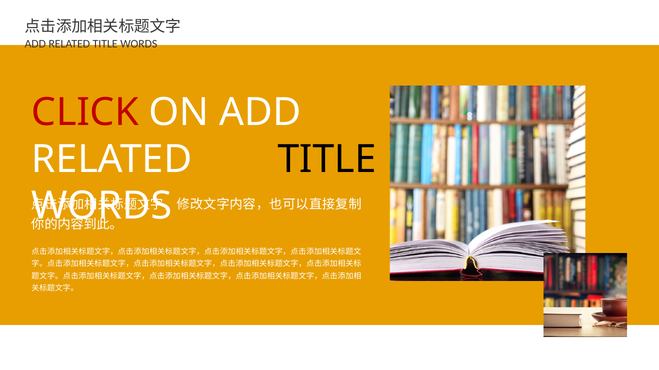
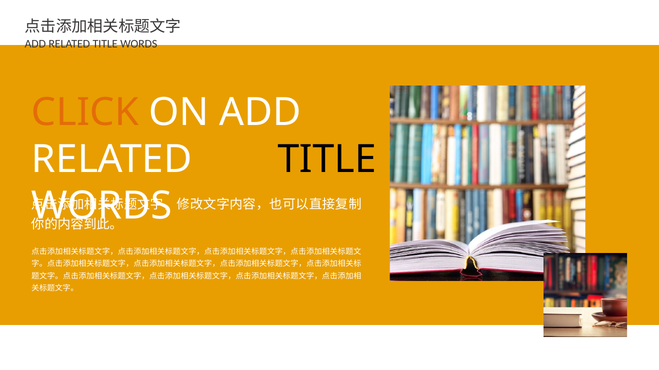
CLICK colour: red -> orange
